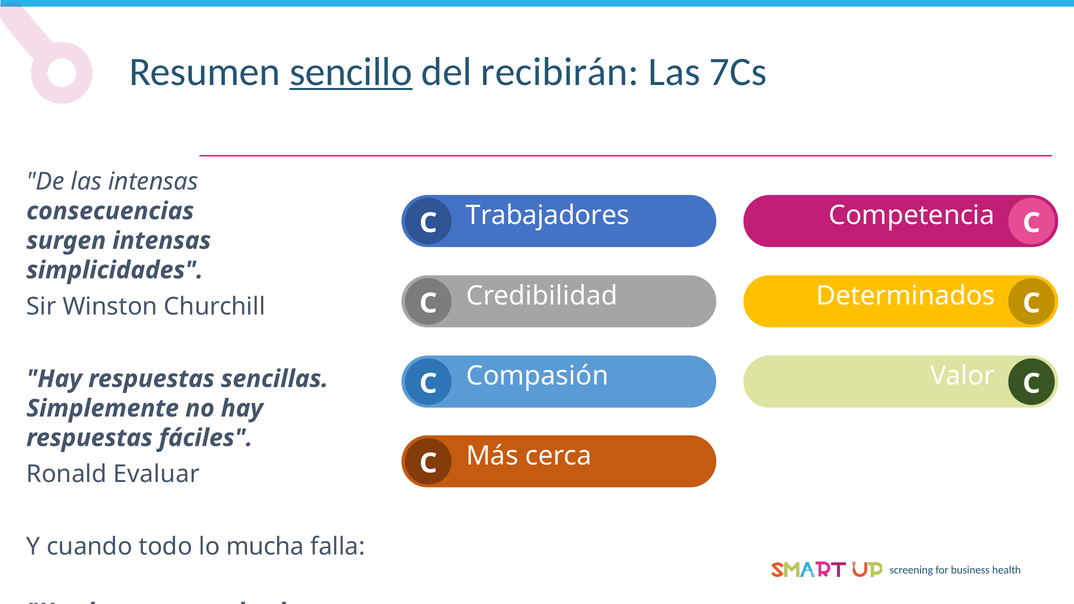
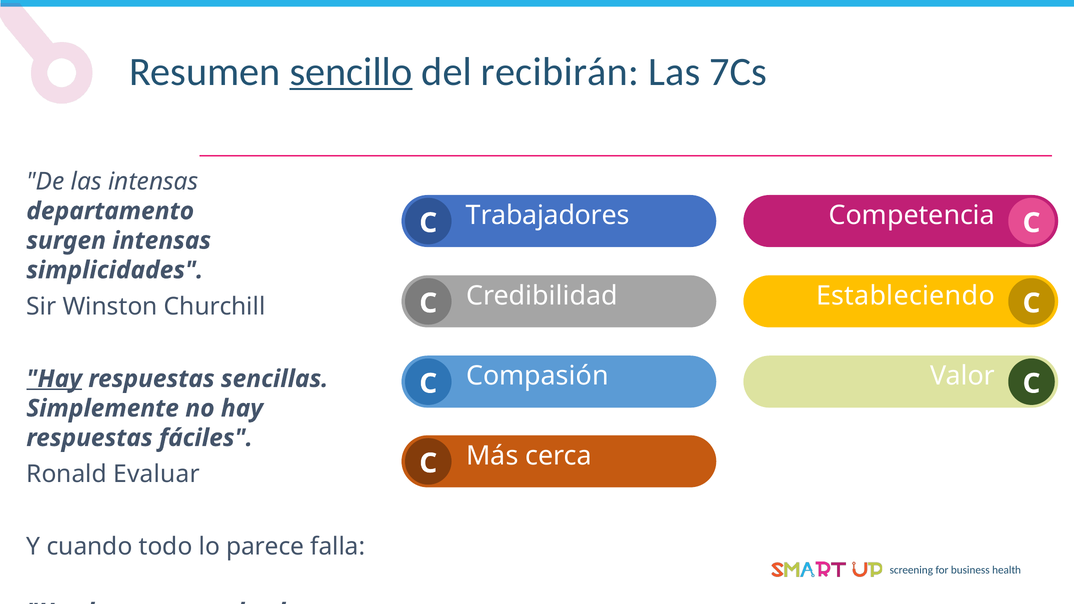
consecuencias: consecuencias -> departamento
Determinados: Determinados -> Estableciendo
Hay at (54, 379) underline: none -> present
mucha: mucha -> parece
